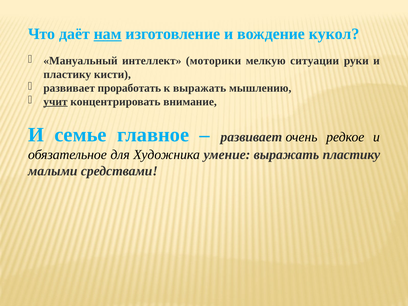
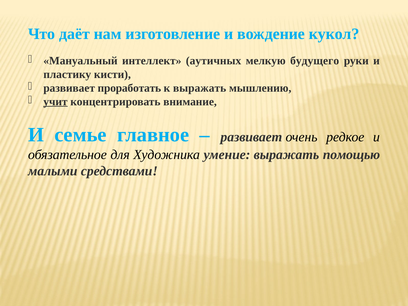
нам underline: present -> none
моторики: моторики -> аутичных
ситуации: ситуации -> будущего
выражать пластику: пластику -> помощью
